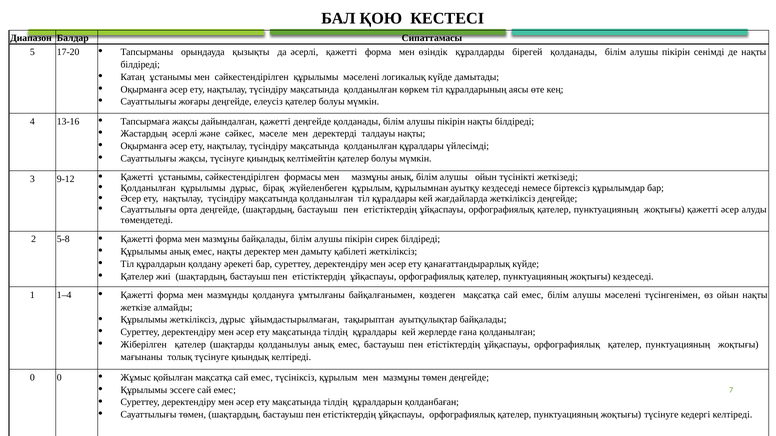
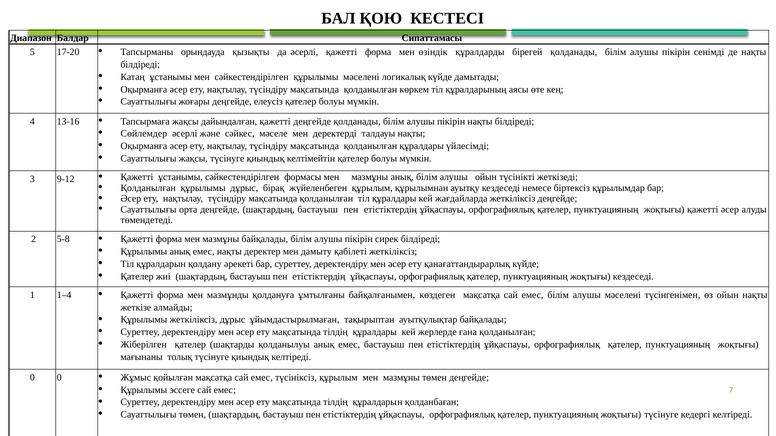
Жастардың: Жастардың -> Сөйлемдер
